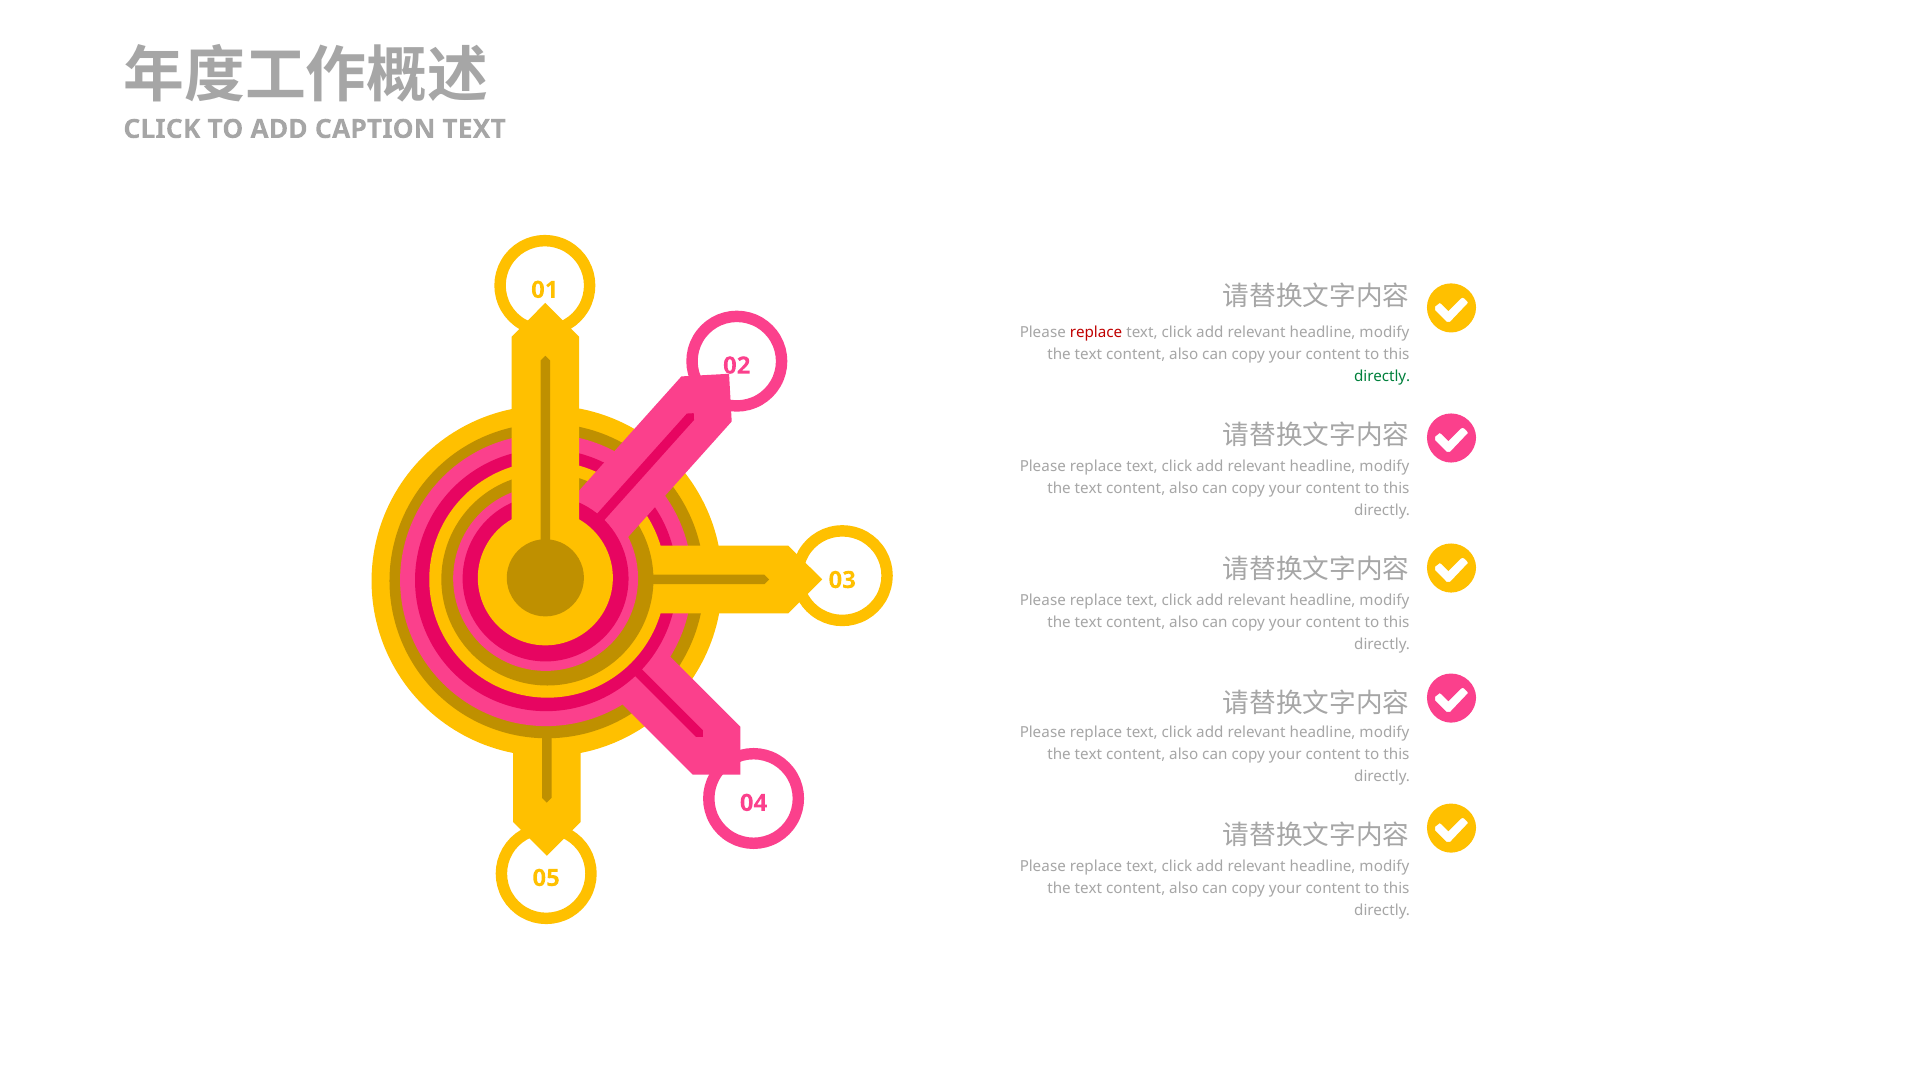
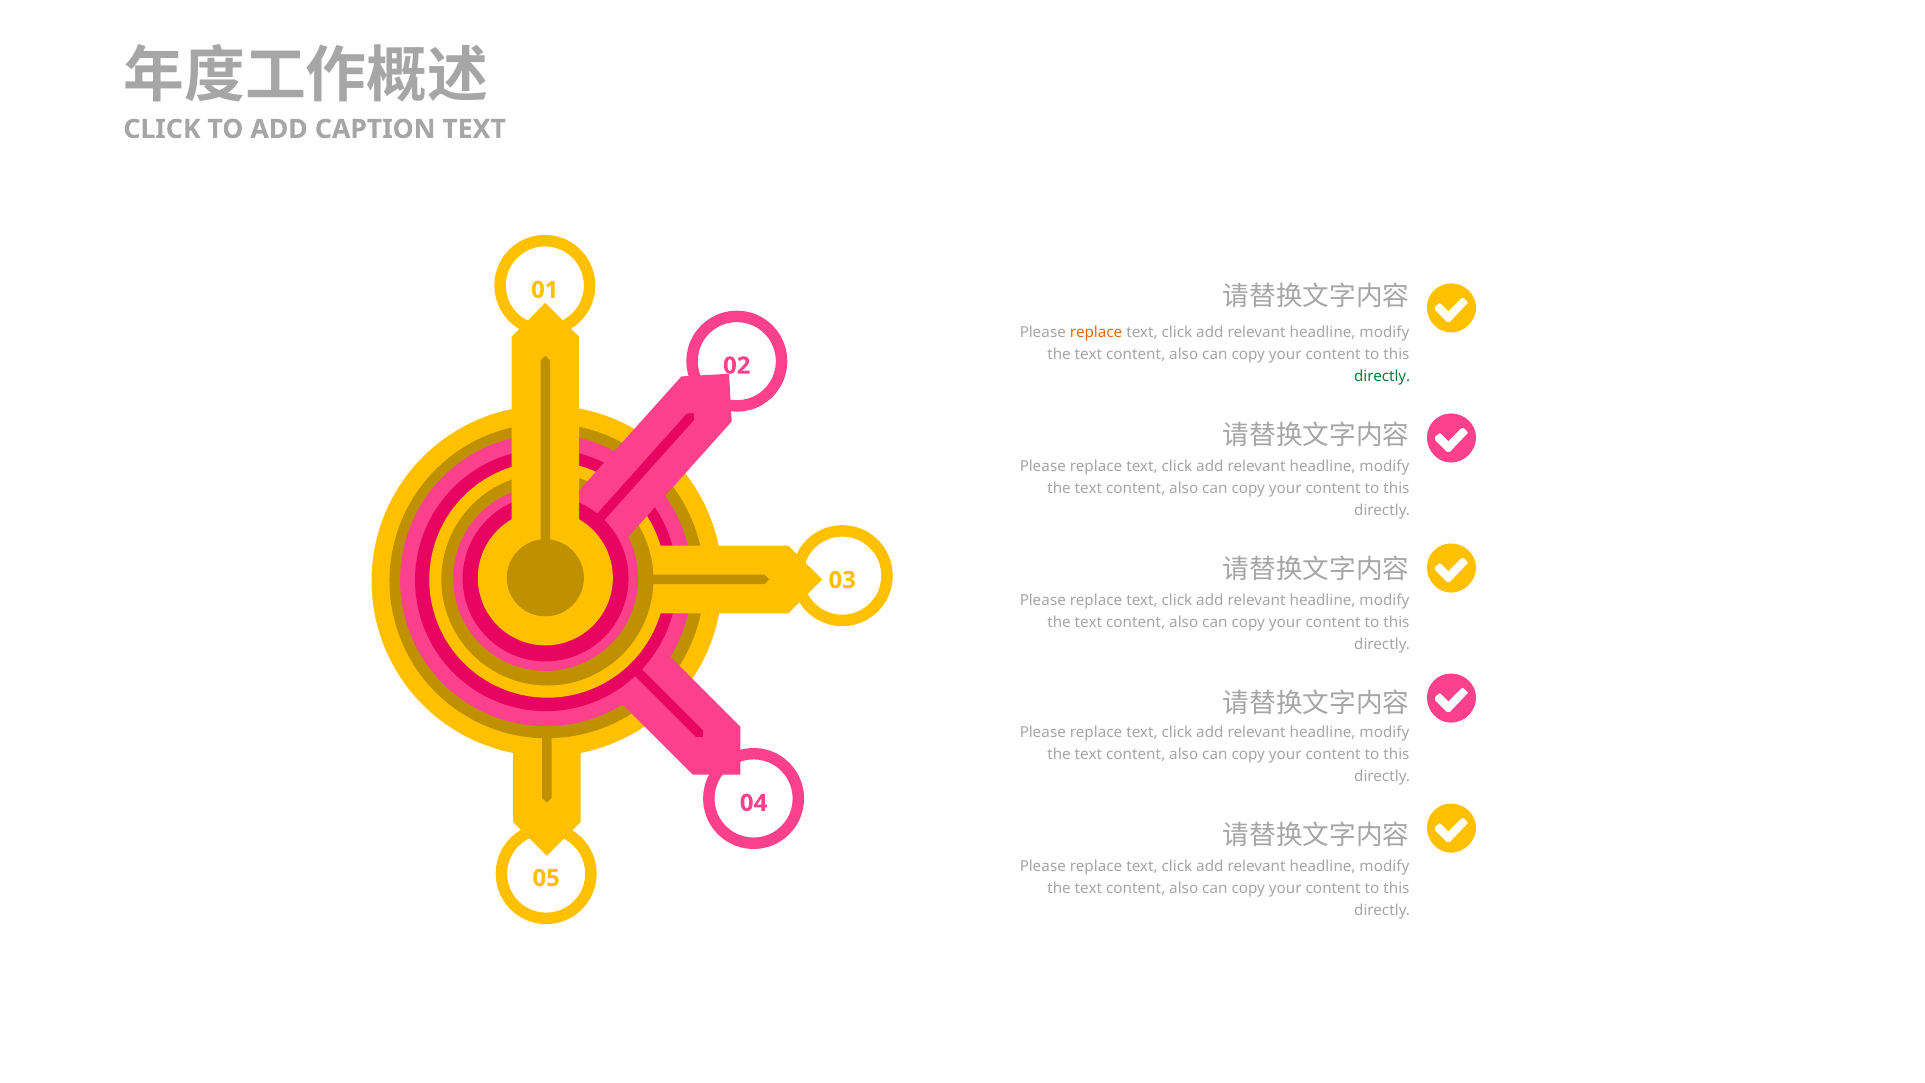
replace at (1096, 333) colour: red -> orange
